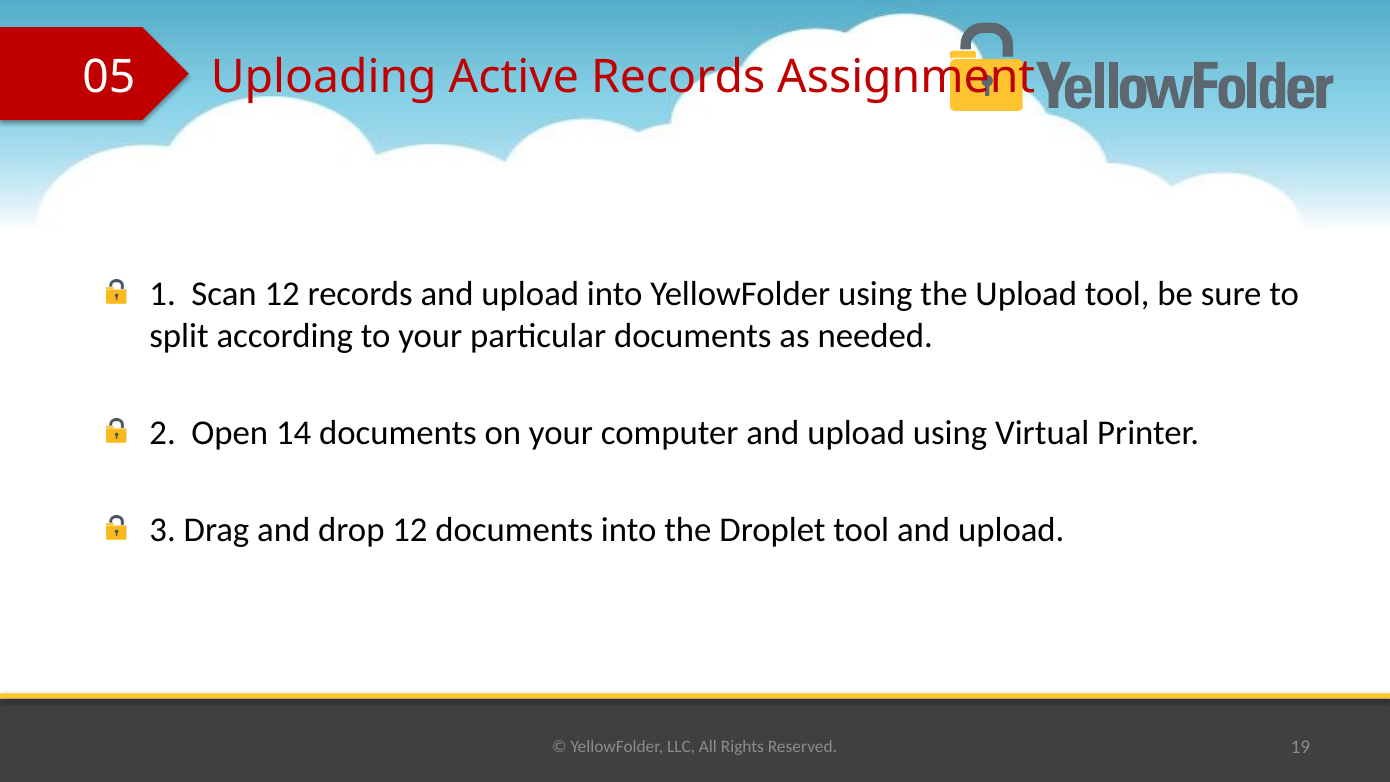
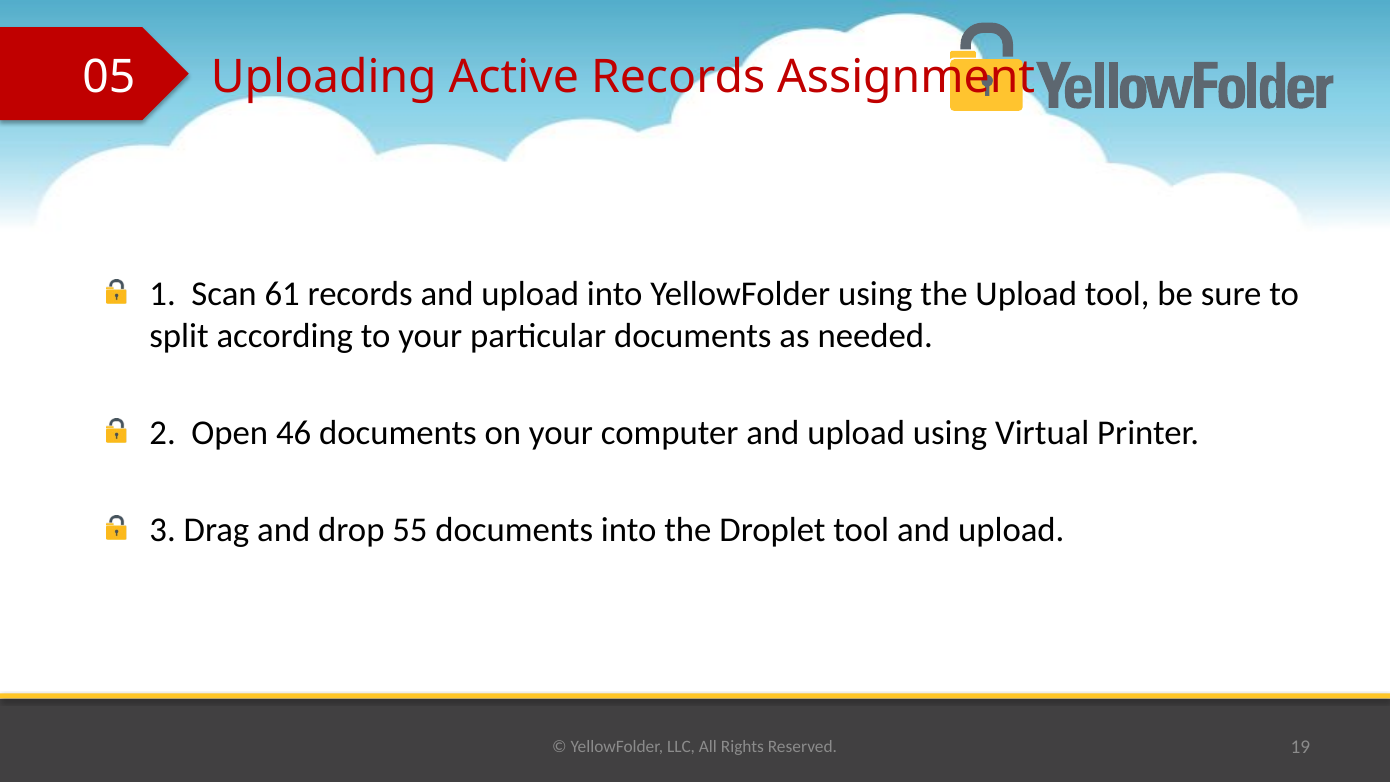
Scan 12: 12 -> 61
14: 14 -> 46
drop 12: 12 -> 55
